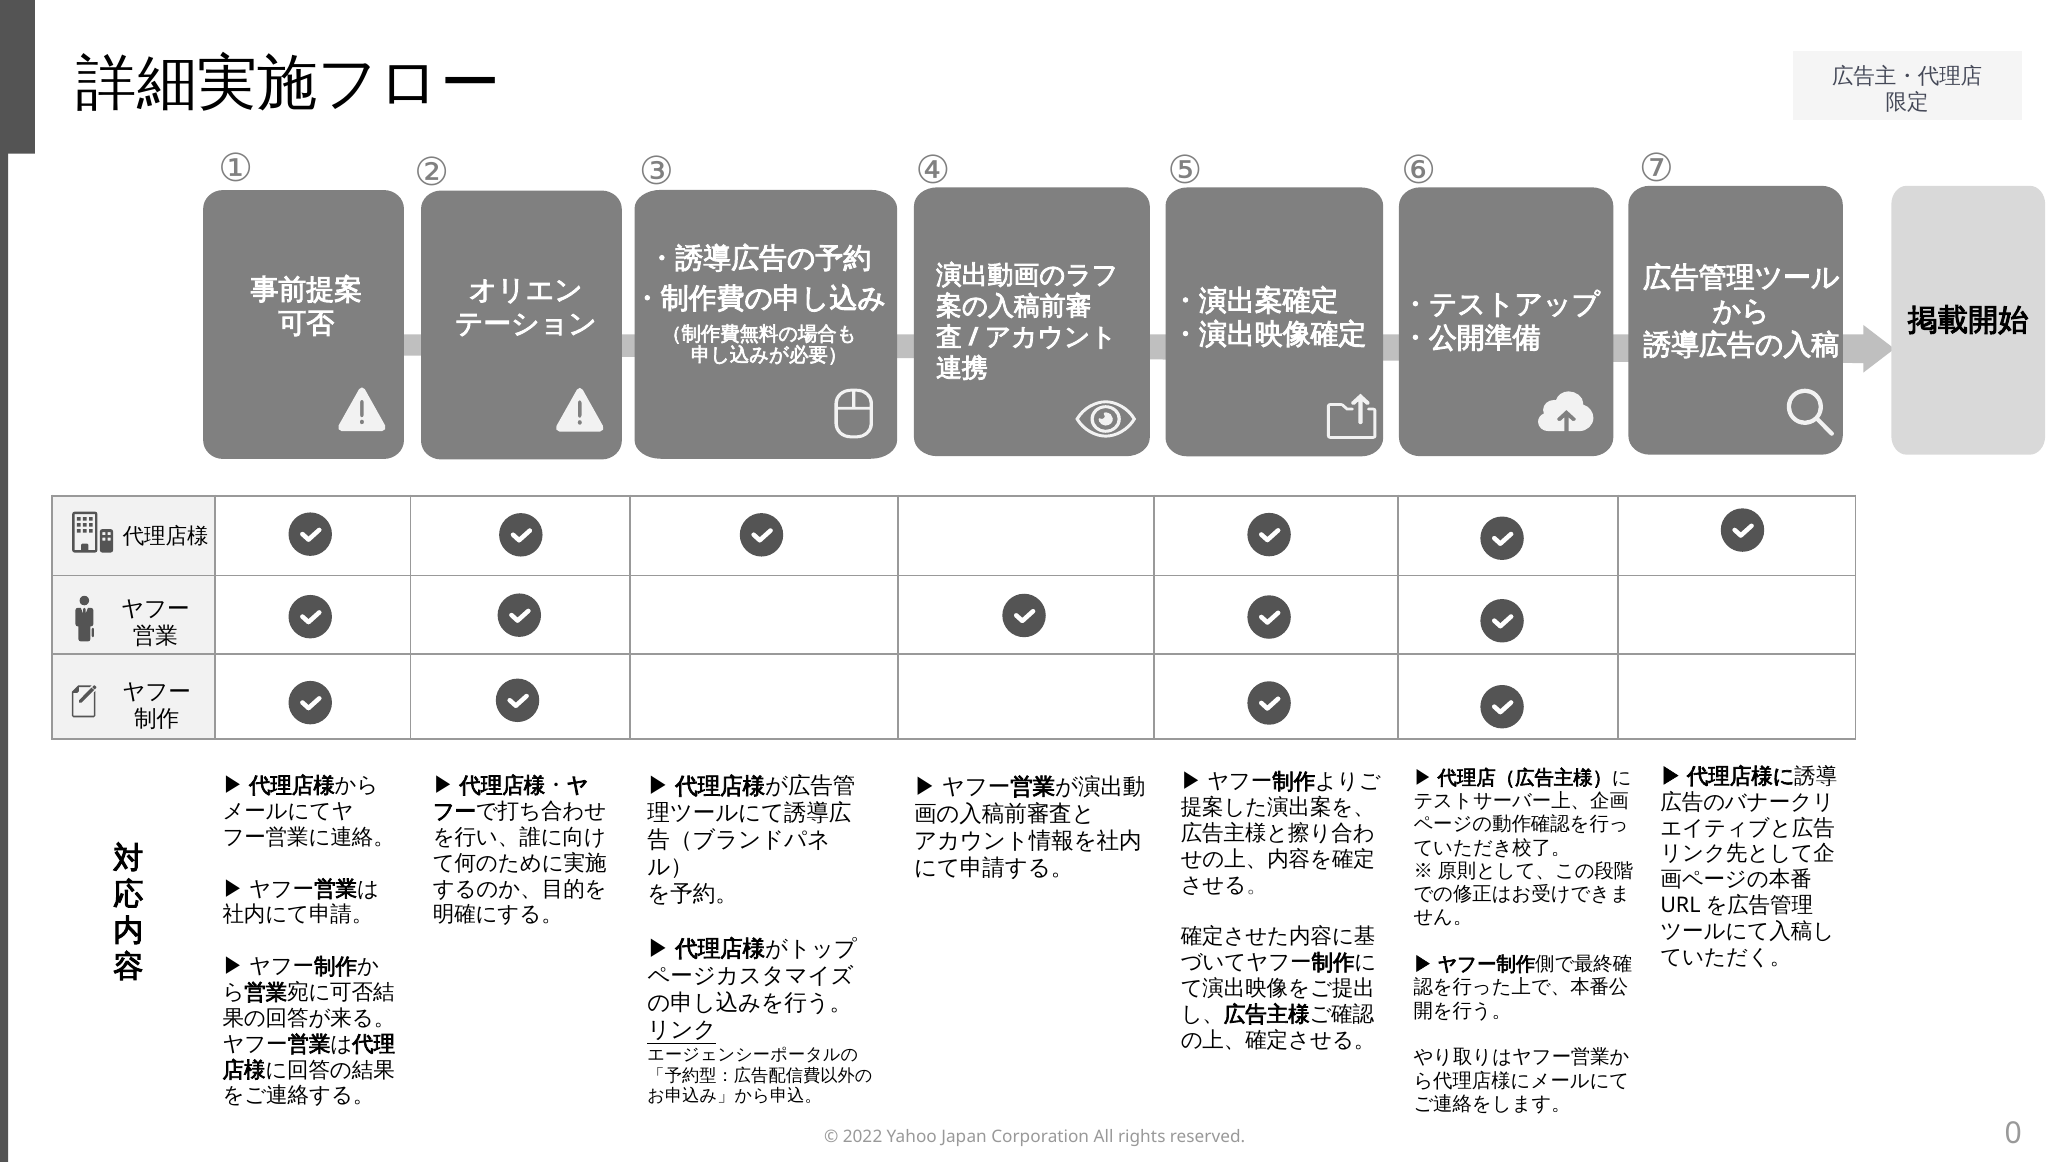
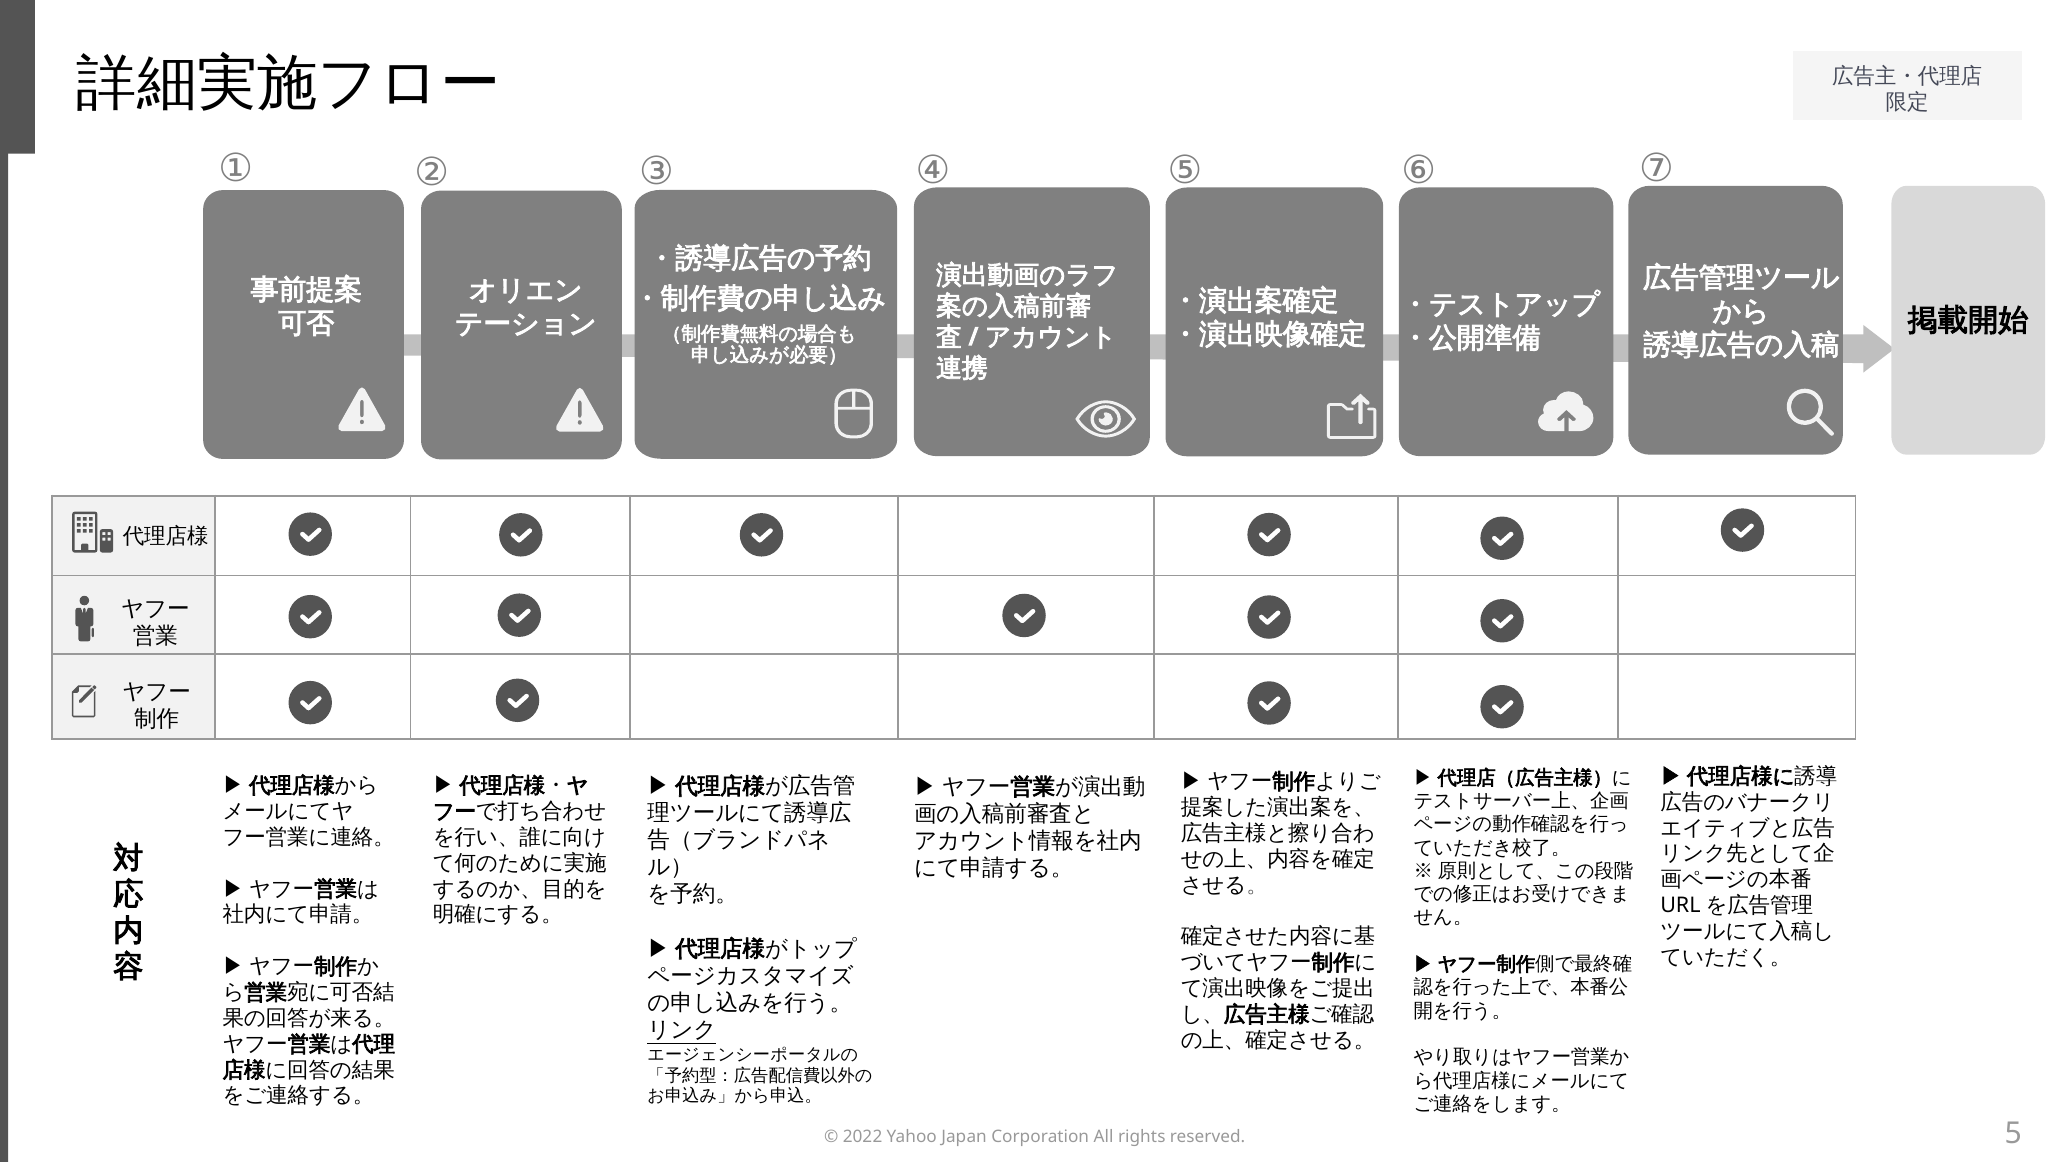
0: 0 -> 5
